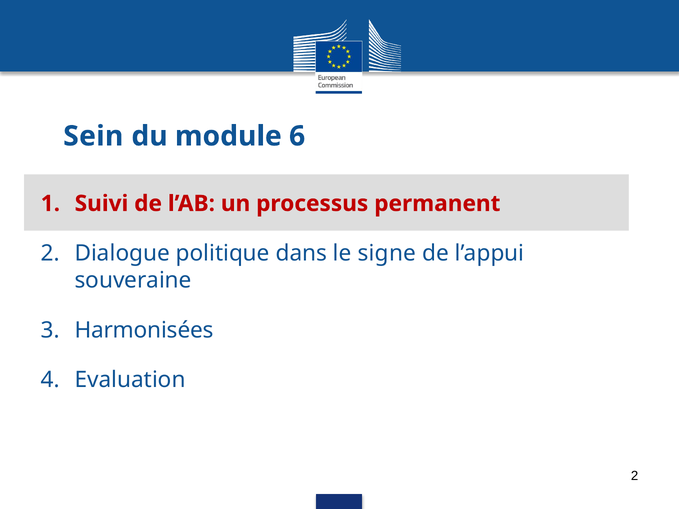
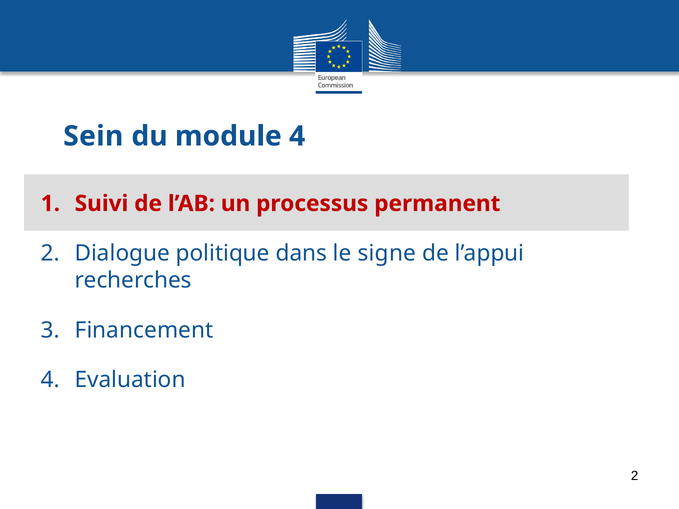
module 6: 6 -> 4
souveraine: souveraine -> recherches
Harmonisées: Harmonisées -> Financement
